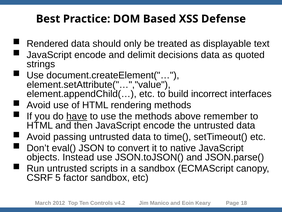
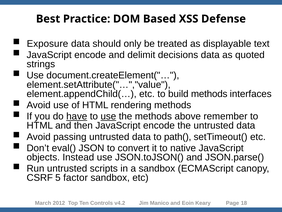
Rendered: Rendered -> Exposure
build incorrect: incorrect -> methods
use at (108, 116) underline: none -> present
time(: time( -> path(
